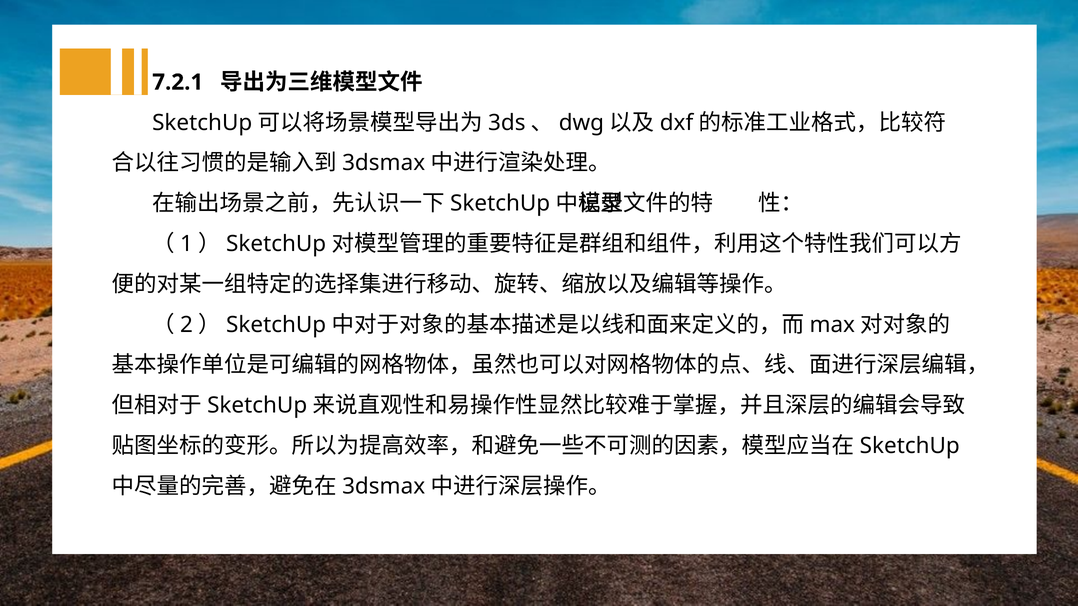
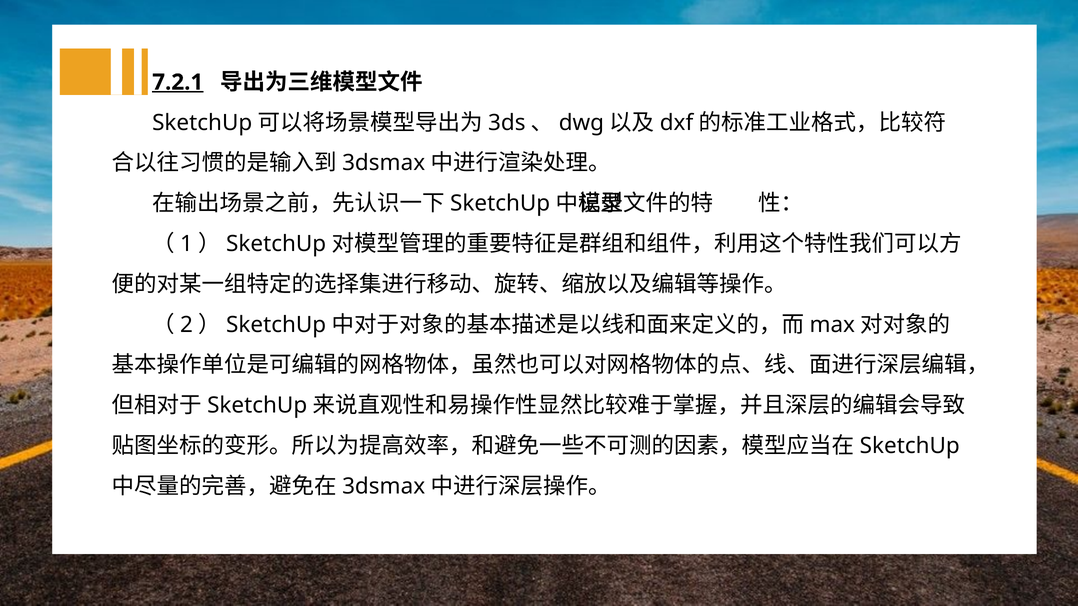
7.2.1 underline: none -> present
